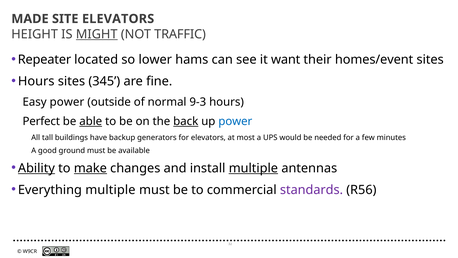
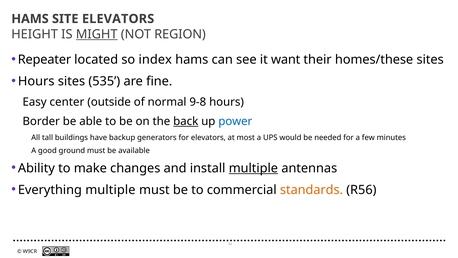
MADE at (30, 19): MADE -> HAMS
TRAFFIC: TRAFFIC -> REGION
lower: lower -> index
homes/event: homes/event -> homes/these
345: 345 -> 535
Easy power: power -> center
9-3: 9-3 -> 9-8
Perfect: Perfect -> Border
able underline: present -> none
Ability underline: present -> none
make underline: present -> none
standards colour: purple -> orange
